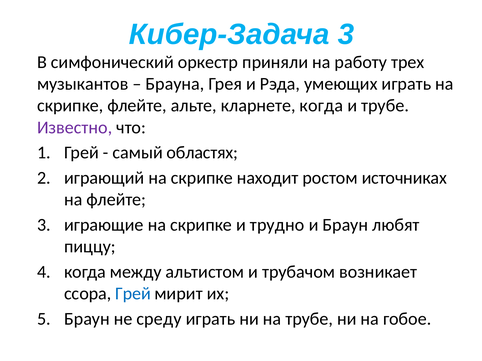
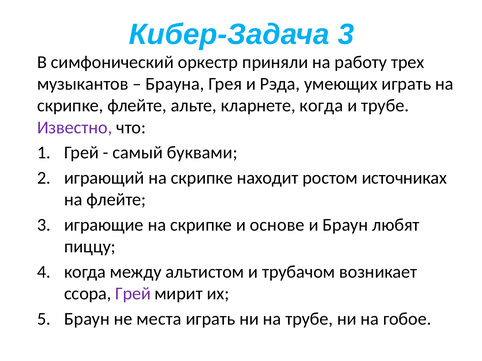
областях: областях -> буквами
трудно: трудно -> основе
Грей at (133, 294) colour: blue -> purple
среду: среду -> места
